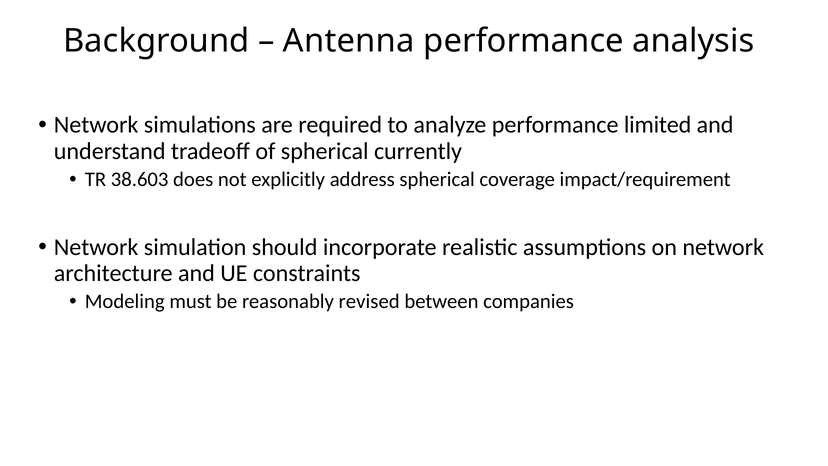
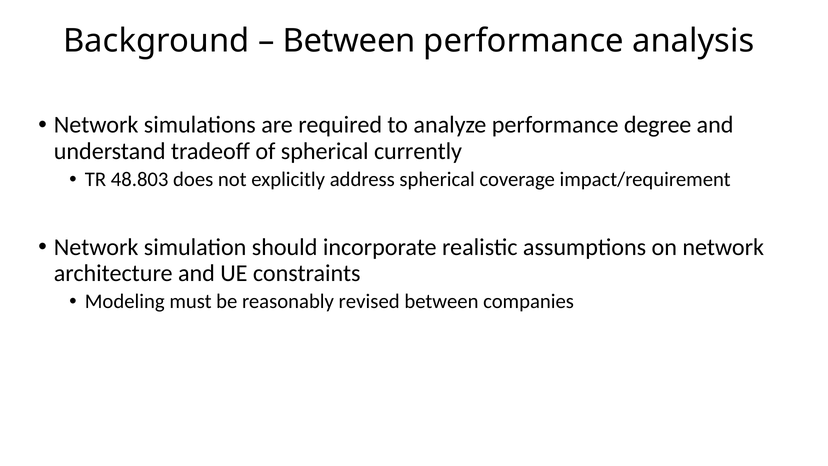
Antenna at (349, 41): Antenna -> Between
limited: limited -> degree
38.603: 38.603 -> 48.803
